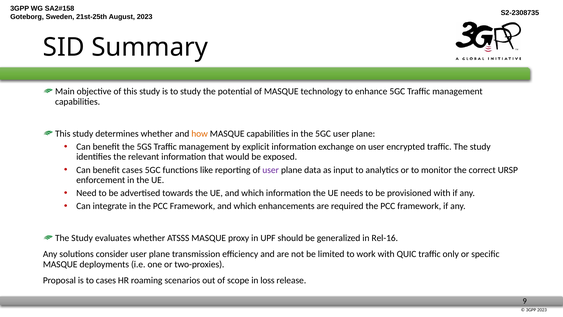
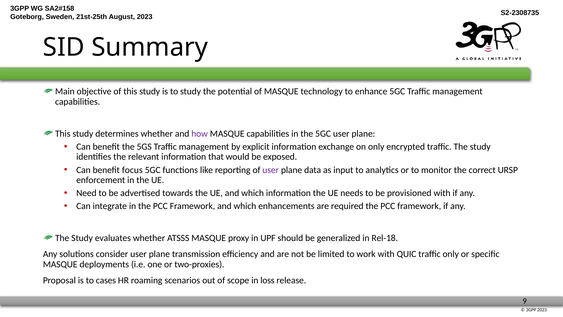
how colour: orange -> purple
on user: user -> only
benefit cases: cases -> focus
Rel-16: Rel-16 -> Rel-18
